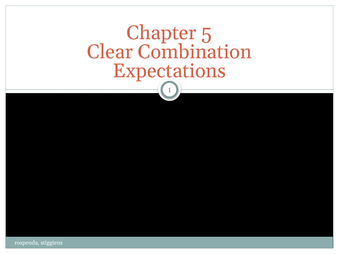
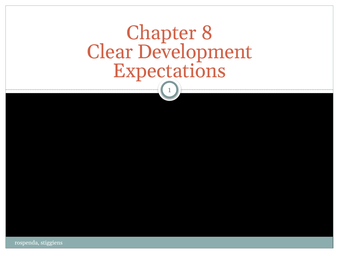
5: 5 -> 8
Combination: Combination -> Development
